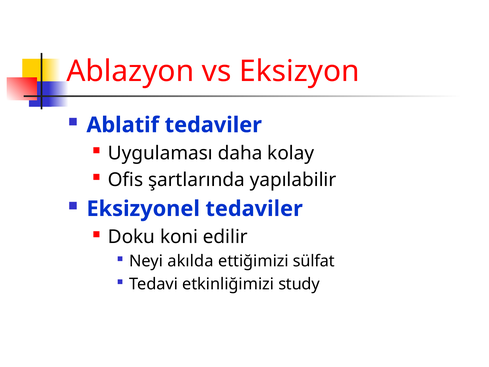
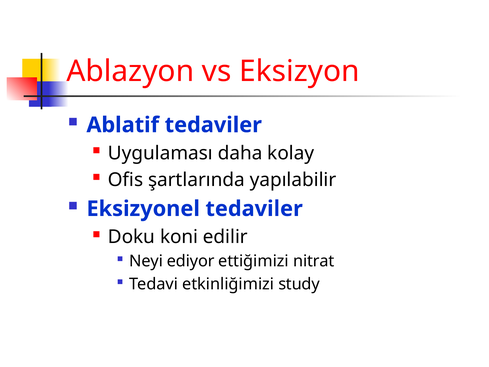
akılda: akılda -> ediyor
sülfat: sülfat -> nitrat
